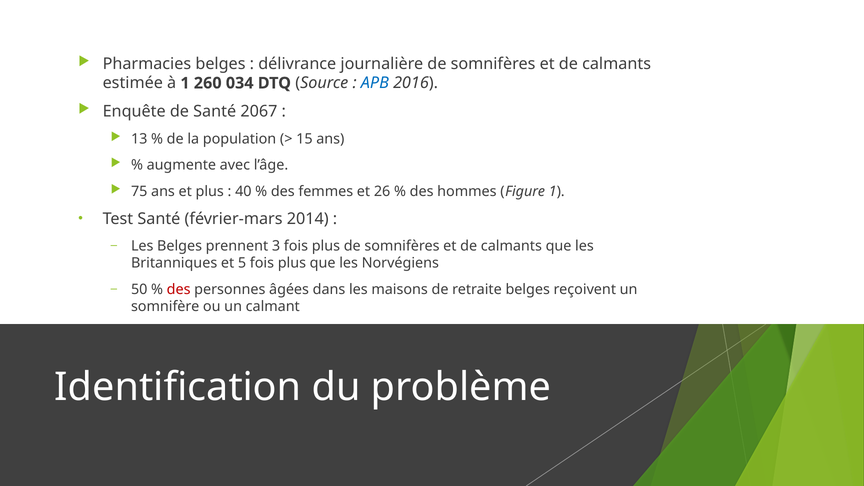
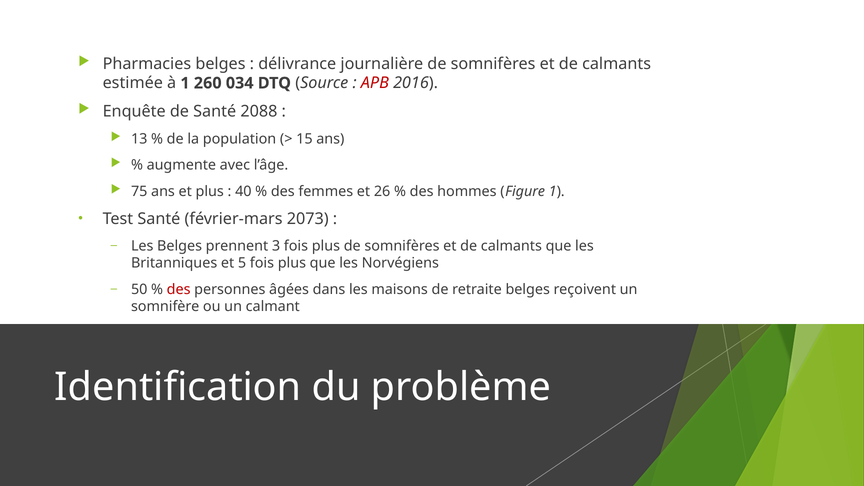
APB colour: blue -> red
2067: 2067 -> 2088
2014: 2014 -> 2073
